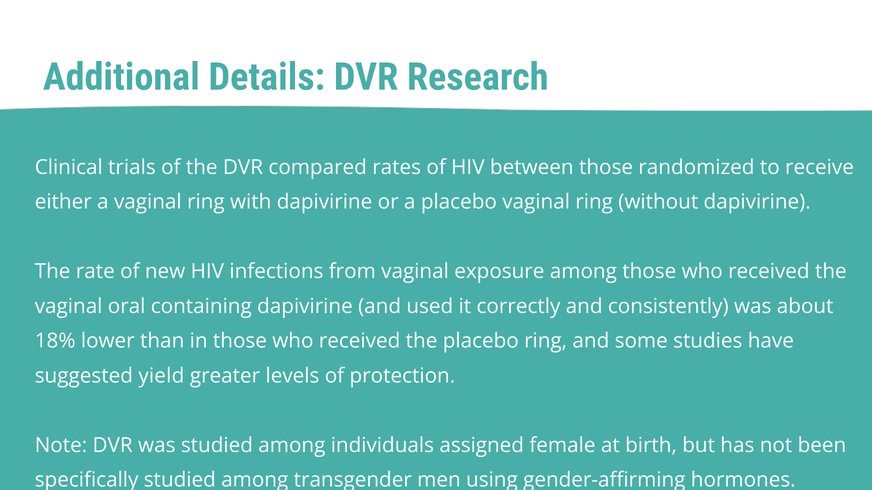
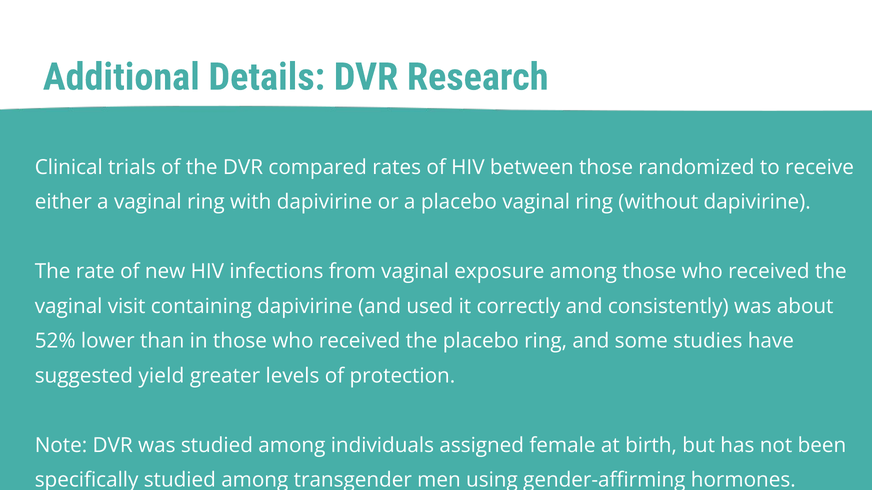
oral: oral -> visit
18%: 18% -> 52%
